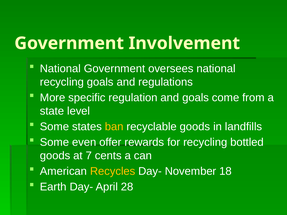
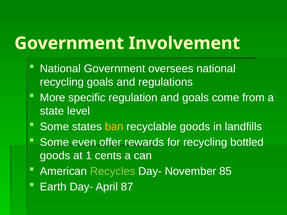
7: 7 -> 1
Recycles colour: yellow -> light green
18: 18 -> 85
28: 28 -> 87
